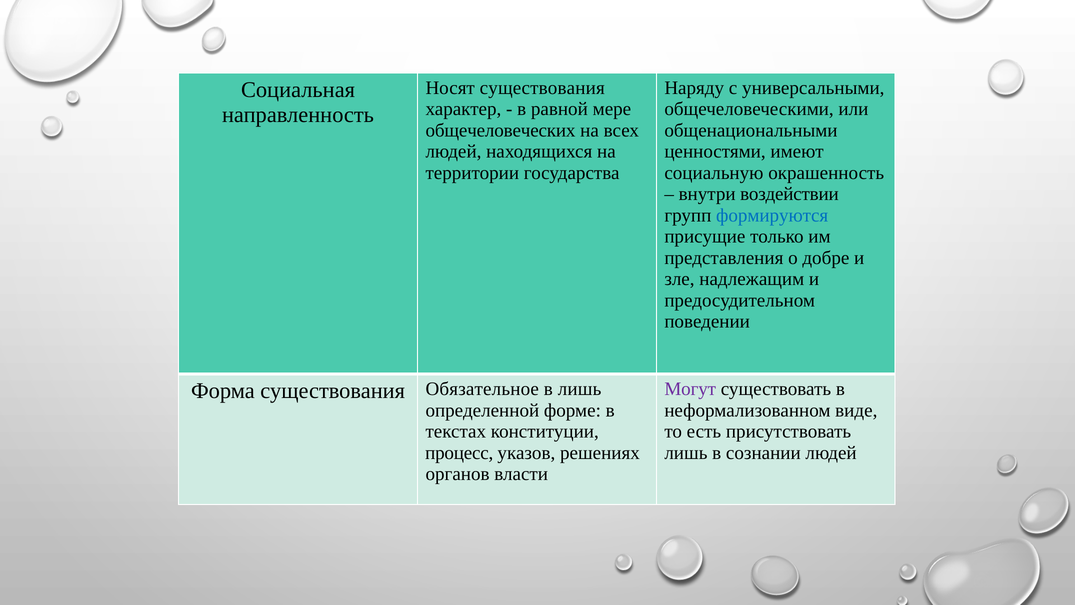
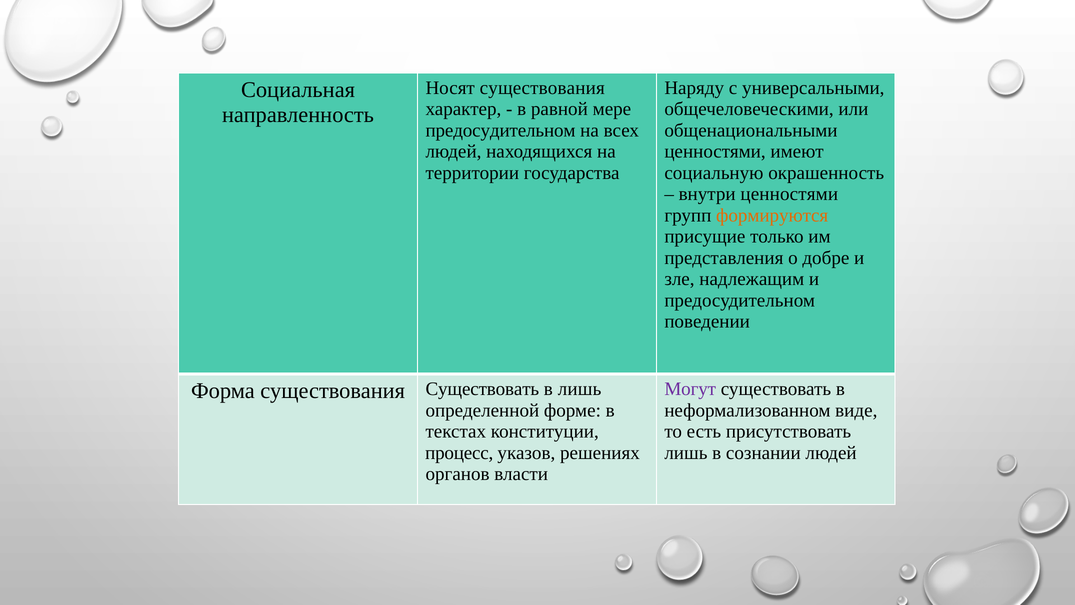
общечеловеческих at (501, 130): общечеловеческих -> предосудительном
внутри воздействии: воздействии -> ценностями
формируются colour: blue -> orange
существования Обязательное: Обязательное -> Существовать
